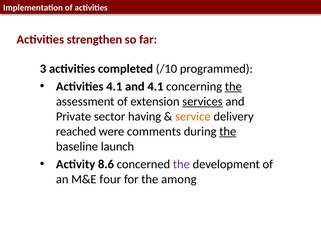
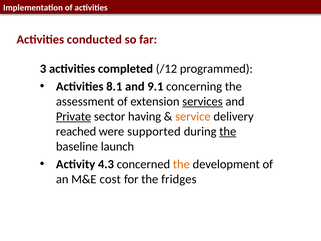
strengthen: strengthen -> conducted
/10: /10 -> /12
Activities 4.1: 4.1 -> 8.1
and 4.1: 4.1 -> 9.1
the at (233, 86) underline: present -> none
Private underline: none -> present
comments: comments -> supported
8.6: 8.6 -> 4.3
the at (181, 164) colour: purple -> orange
four: four -> cost
among: among -> fridges
